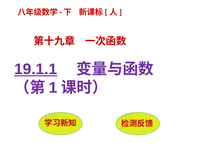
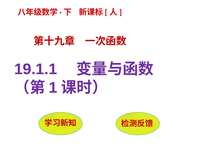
19.1.1 underline: present -> none
